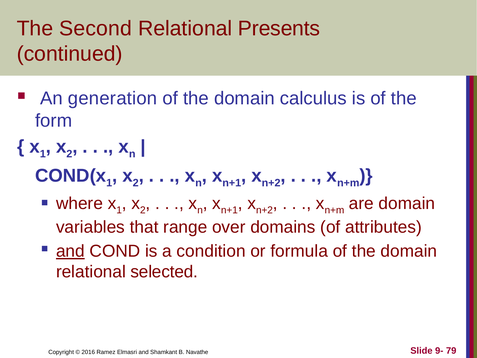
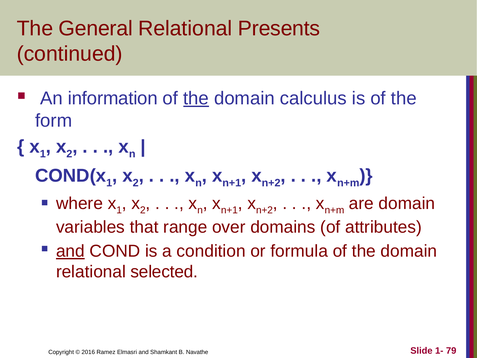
Second: Second -> General
generation: generation -> information
the at (196, 98) underline: none -> present
9-: 9- -> 1-
